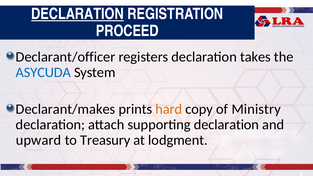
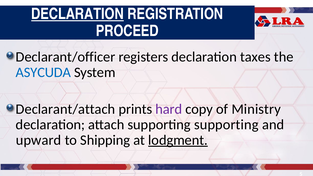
takes: takes -> taxes
Declarant/makes: Declarant/makes -> Declarant/attach
hard colour: orange -> purple
supporting declaration: declaration -> supporting
Treasury: Treasury -> Shipping
lodgment underline: none -> present
